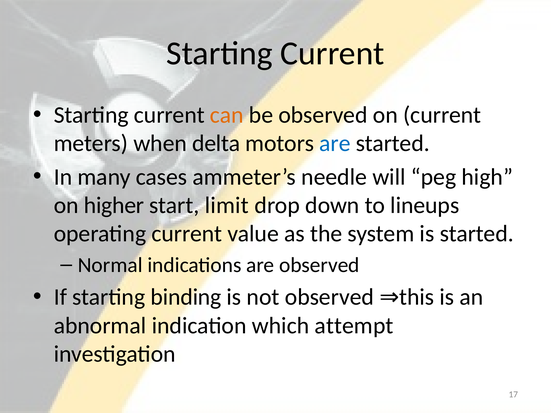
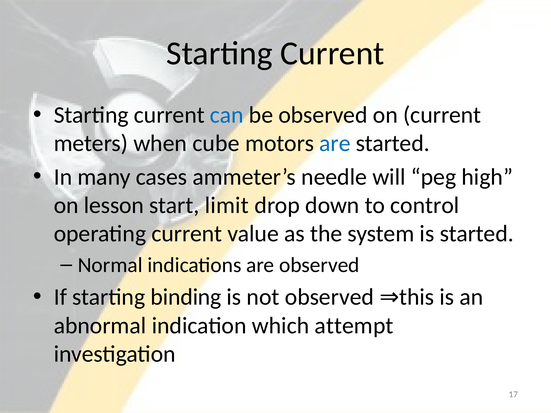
can colour: orange -> blue
delta: delta -> cube
higher: higher -> lesson
lineups: lineups -> control
